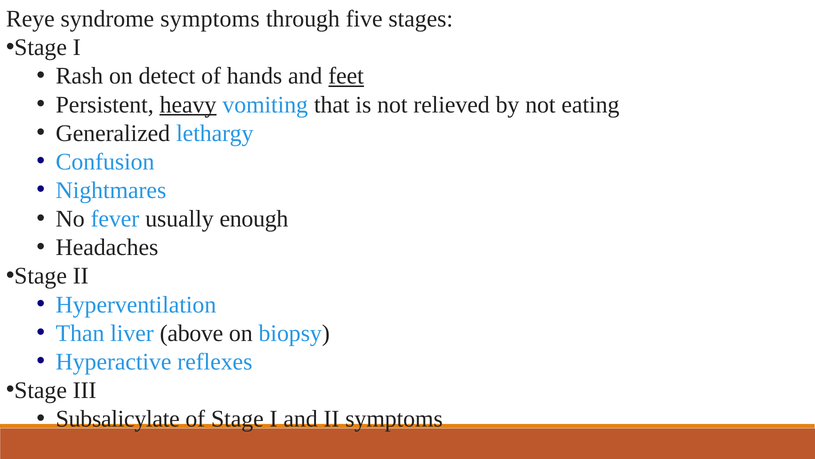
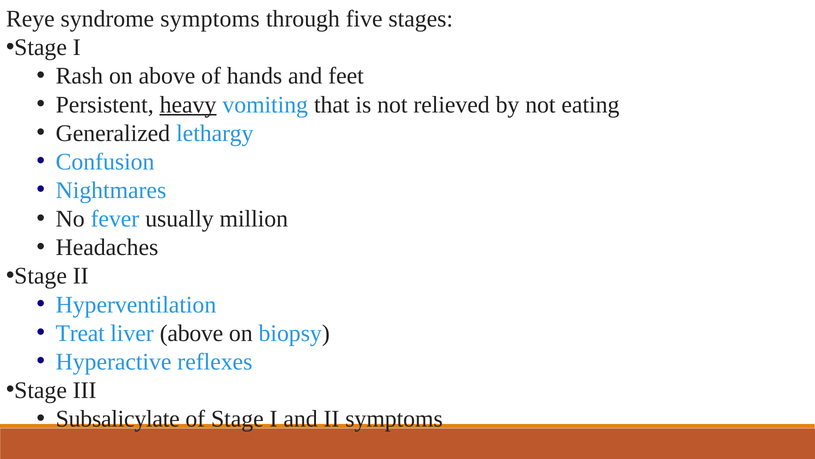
on detect: detect -> above
feet underline: present -> none
enough: enough -> million
Than: Than -> Treat
